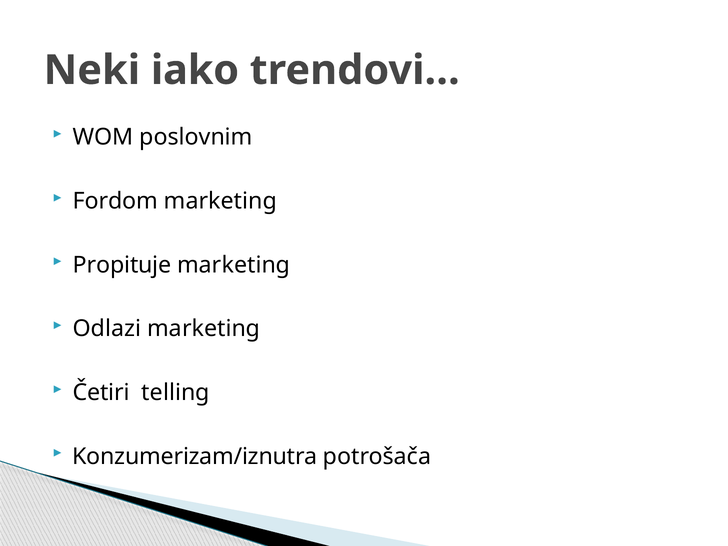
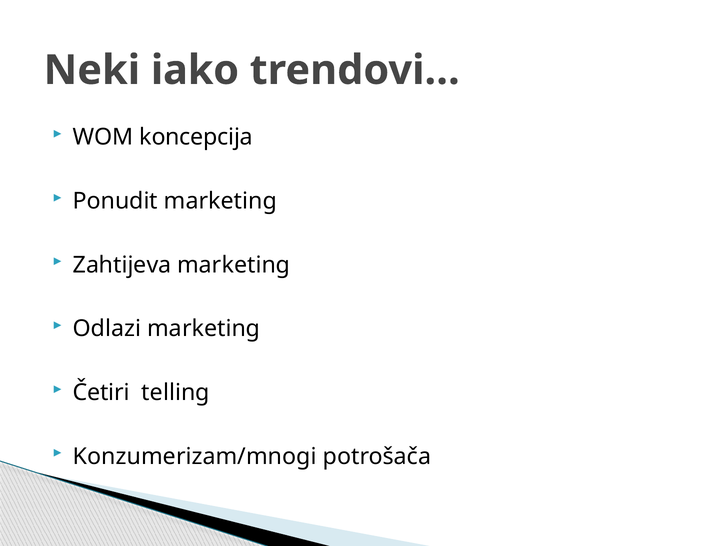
poslovnim: poslovnim -> koncepcija
Fordom: Fordom -> Ponudit
Propituje: Propituje -> Zahtijeva
Konzumerizam/iznutra: Konzumerizam/iznutra -> Konzumerizam/mnogi
